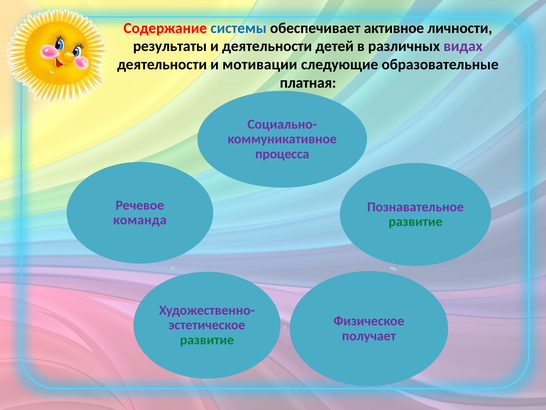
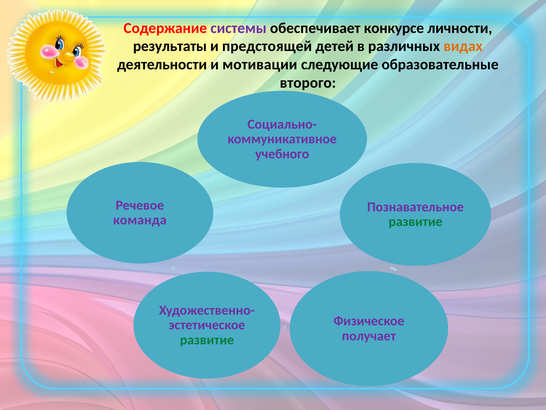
системы colour: blue -> purple
активное: активное -> конкурсе
и деятельности: деятельности -> предстоящей
видах colour: purple -> orange
платная: платная -> второго
процесса: процесса -> учебного
